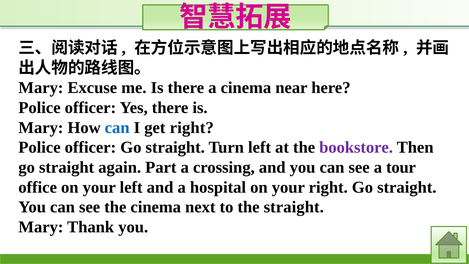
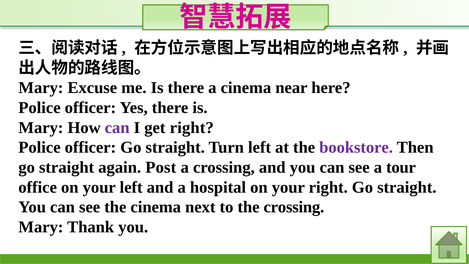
can at (117, 127) colour: blue -> purple
Part: Part -> Post
the straight: straight -> crossing
